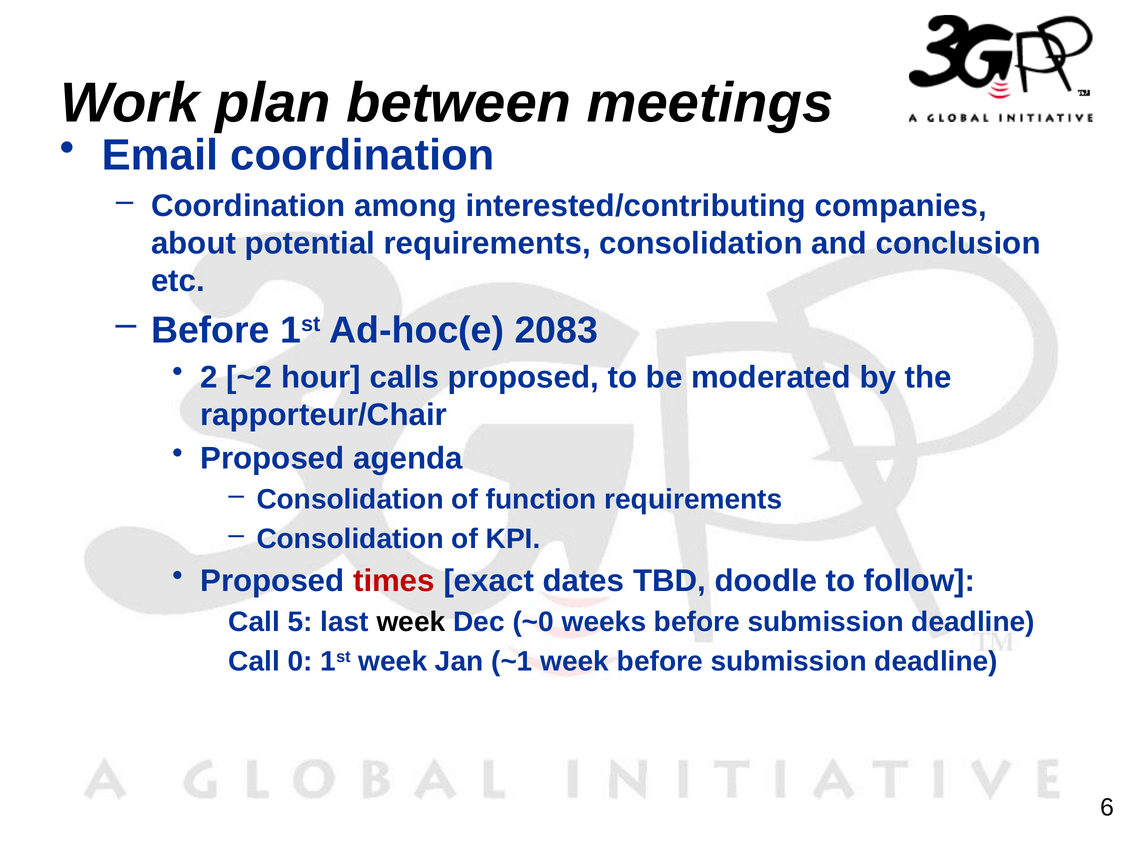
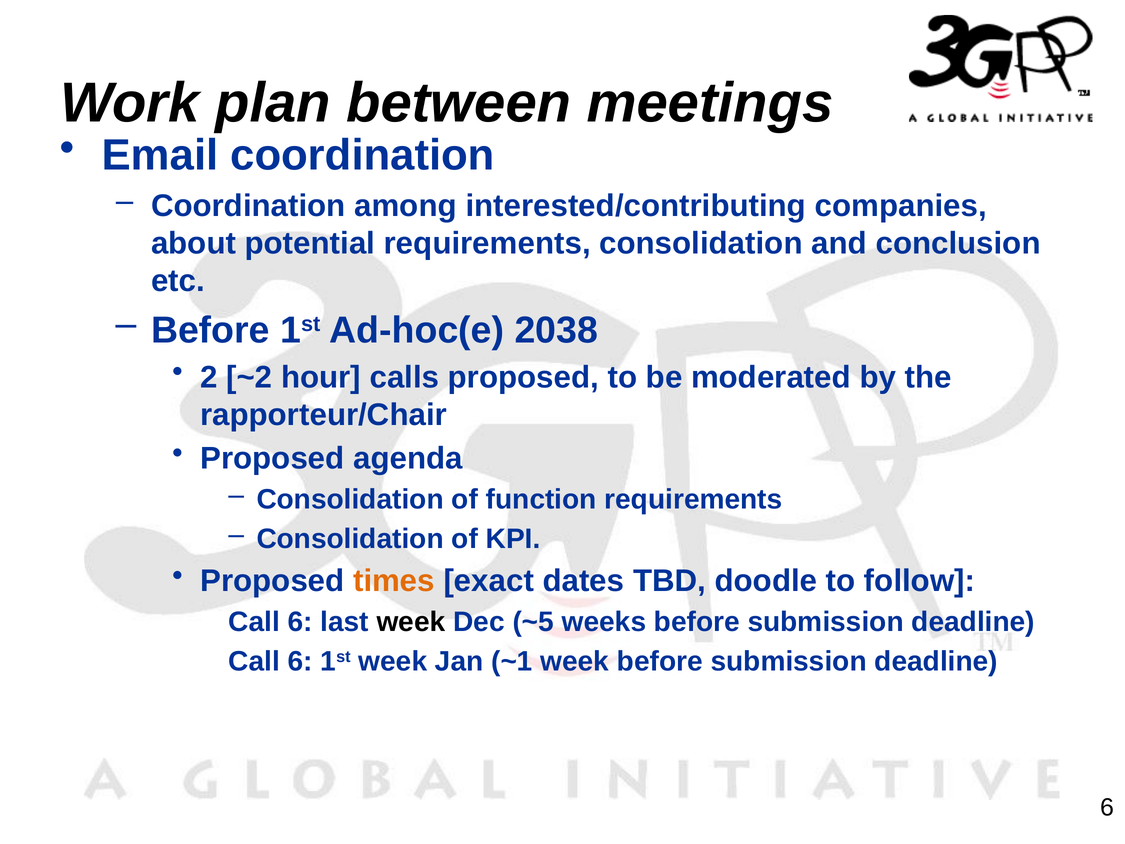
2083: 2083 -> 2038
times colour: red -> orange
5 at (300, 622): 5 -> 6
~0: ~0 -> ~5
0 at (300, 661): 0 -> 6
